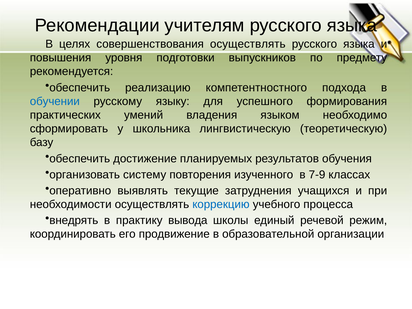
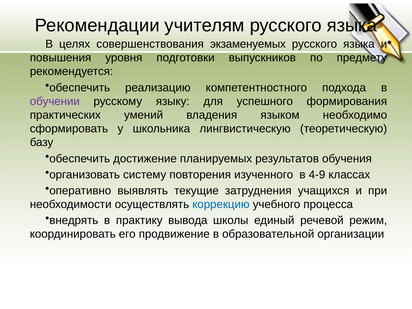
совершенствования осуществлять: осуществлять -> экзаменуемых
обучении colour: blue -> purple
7-9: 7-9 -> 4-9
